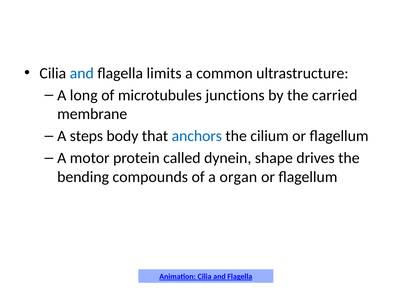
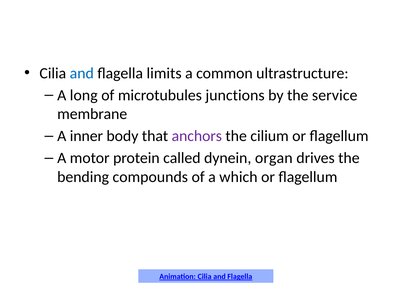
carried: carried -> service
steps: steps -> inner
anchors colour: blue -> purple
shape: shape -> organ
organ: organ -> which
